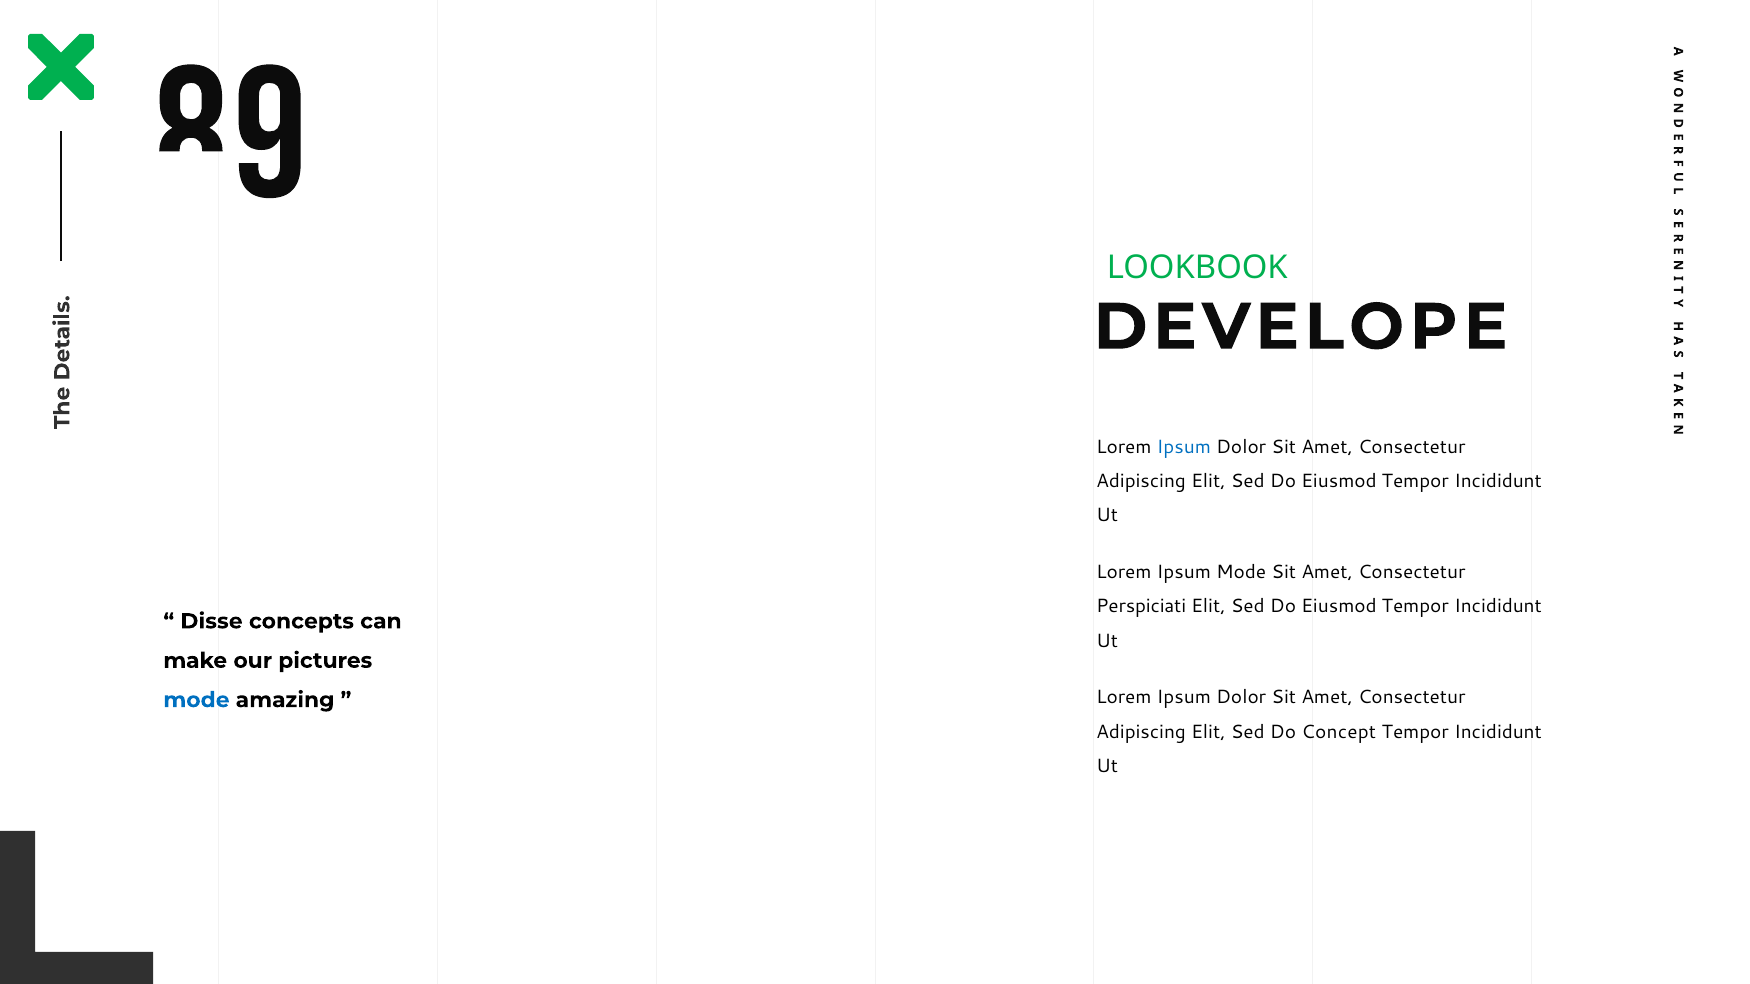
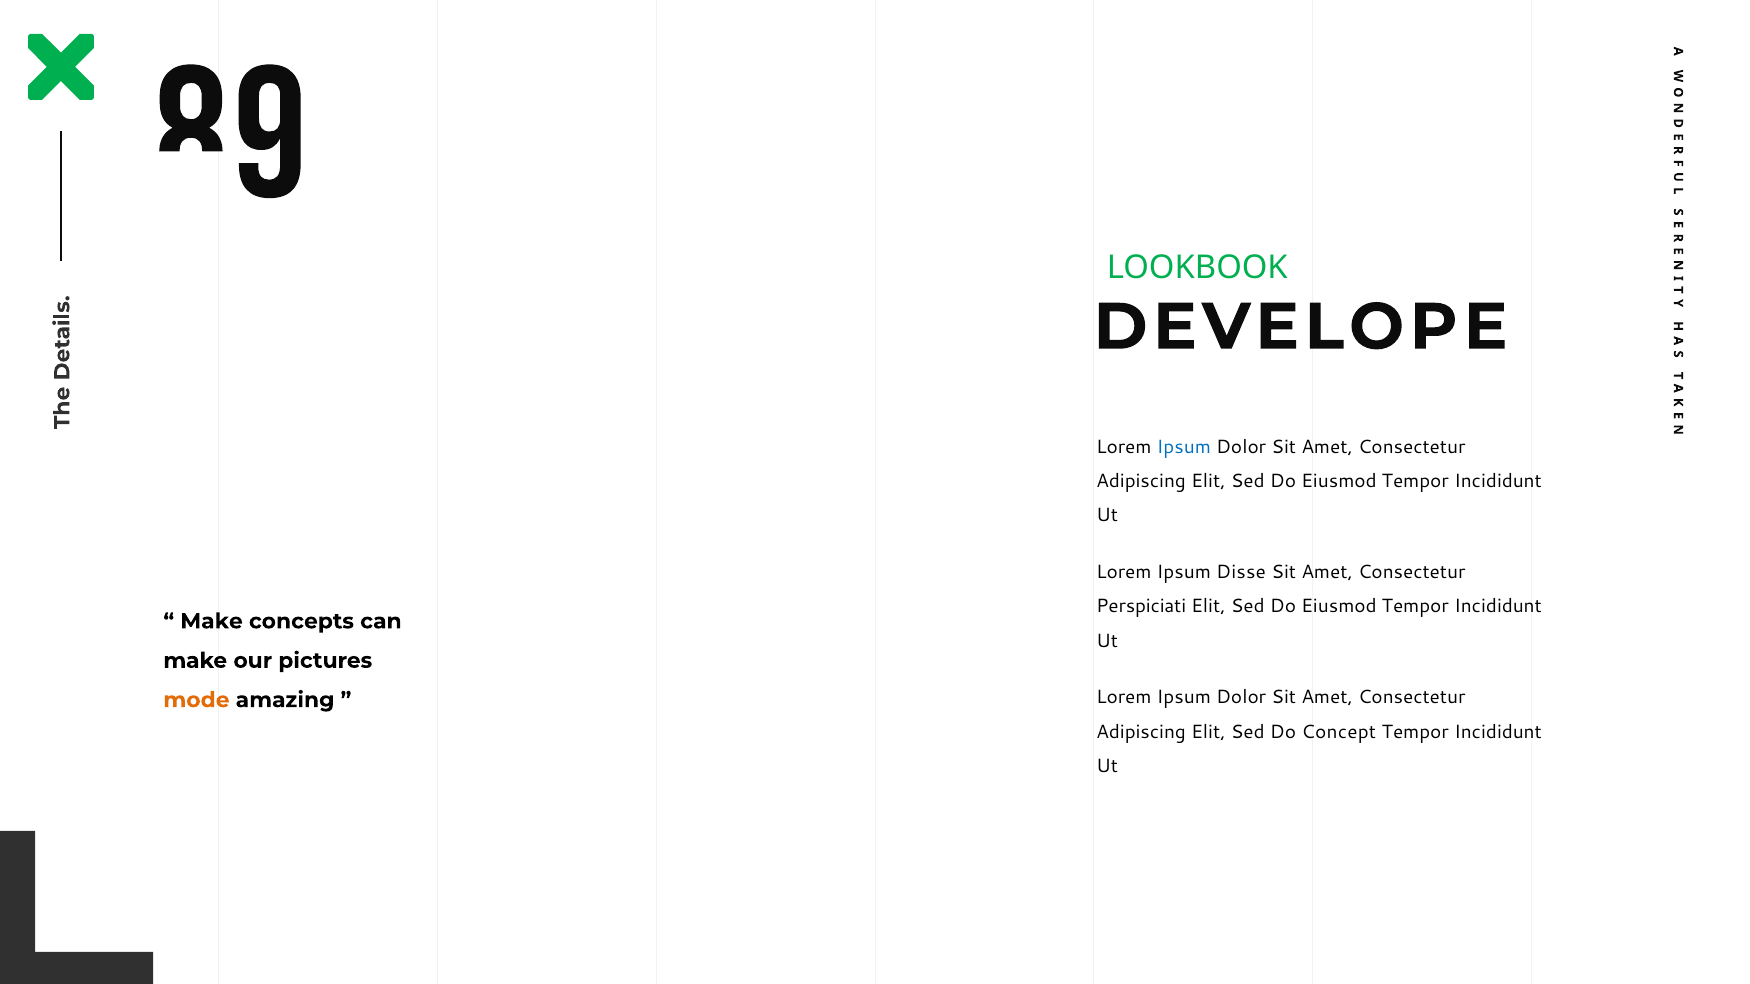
Ipsum Mode: Mode -> Disse
Disse at (211, 621): Disse -> Make
mode at (196, 700) colour: blue -> orange
